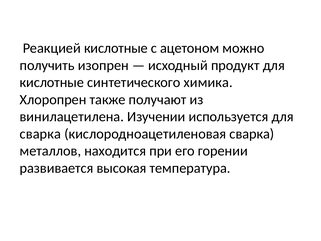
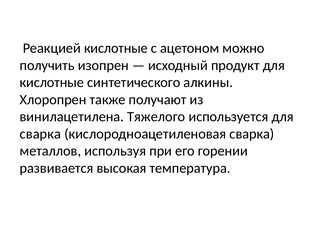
химика: химика -> алкины
Изучении: Изучении -> Тяжелого
находится: находится -> используя
